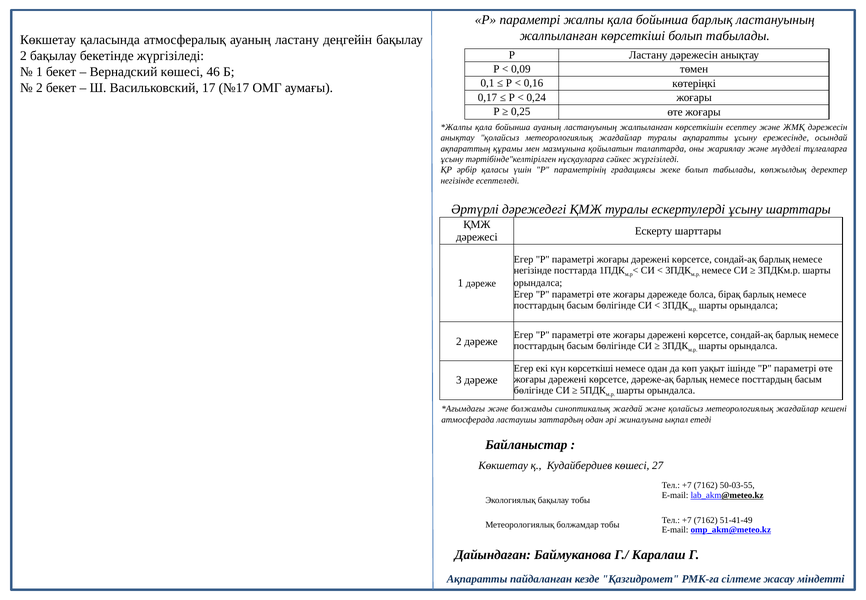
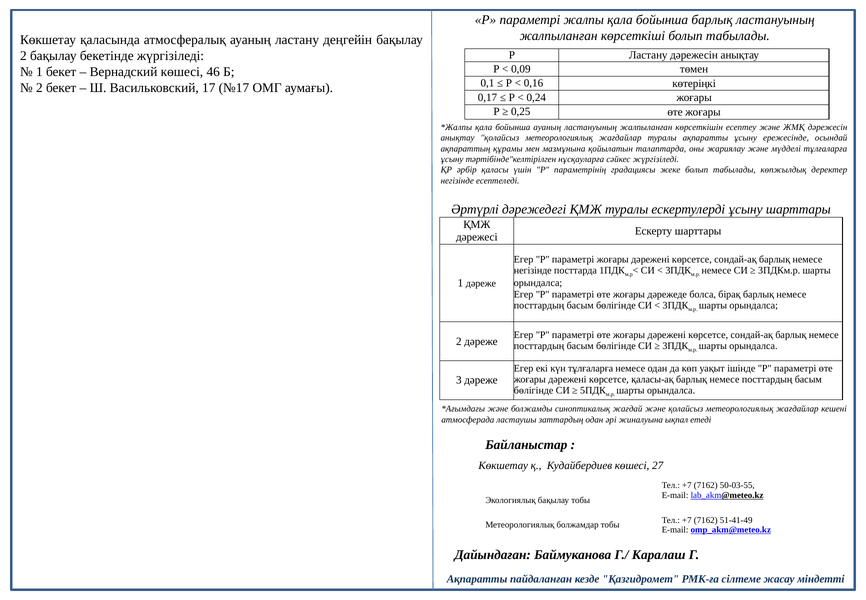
күн көрсеткіші: көрсеткіші -> тұлғаларға
дәреже-ақ: дәреже-ақ -> қаласы-ақ
